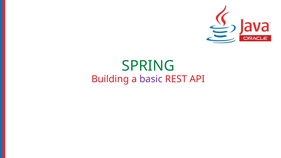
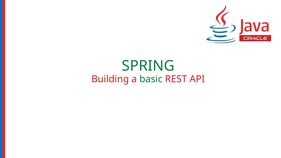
basic colour: purple -> green
